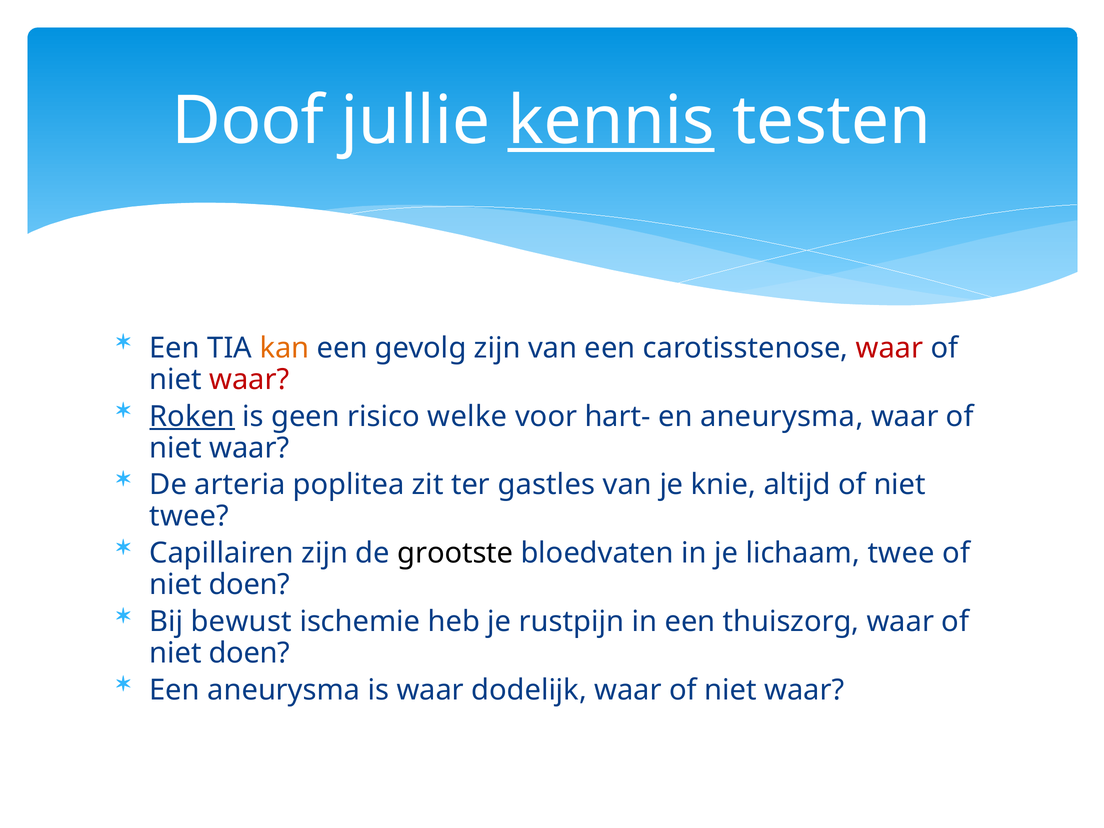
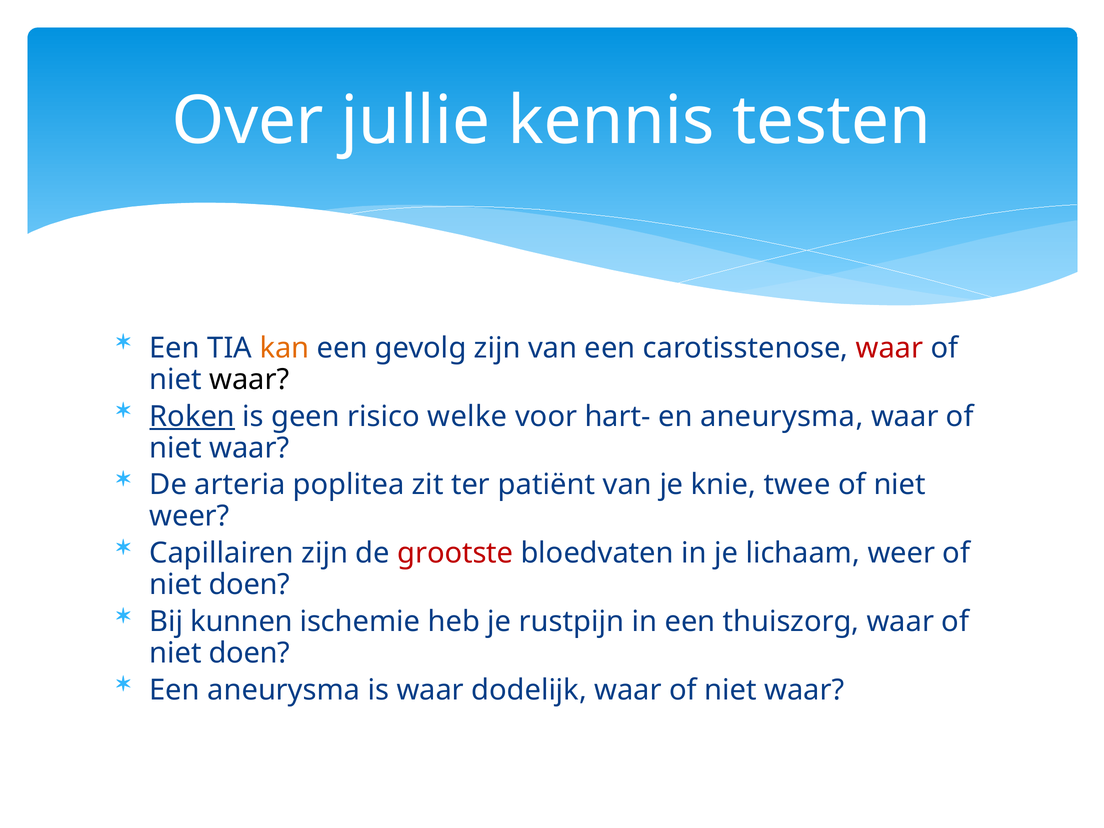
Doof: Doof -> Over
kennis underline: present -> none
waar at (249, 380) colour: red -> black
gastles: gastles -> patiënt
altijd: altijd -> twee
twee at (189, 516): twee -> weer
grootste colour: black -> red
lichaam twee: twee -> weer
bewust: bewust -> kunnen
